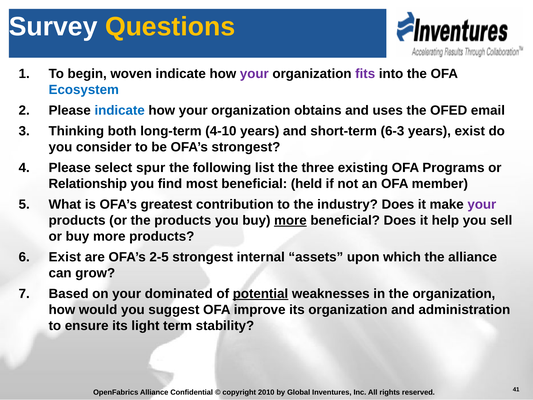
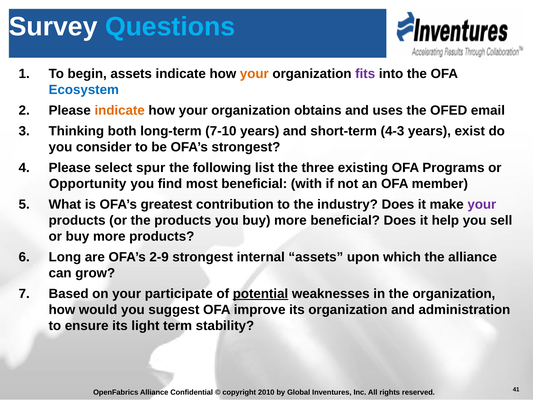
Questions colour: yellow -> light blue
begin woven: woven -> assets
your at (254, 74) colour: purple -> orange
indicate at (120, 110) colour: blue -> orange
4-10: 4-10 -> 7-10
6-3: 6-3 -> 4-3
Relationship: Relationship -> Opportunity
held: held -> with
more at (290, 220) underline: present -> none
Exist at (65, 257): Exist -> Long
2-5: 2-5 -> 2-9
dominated: dominated -> participate
